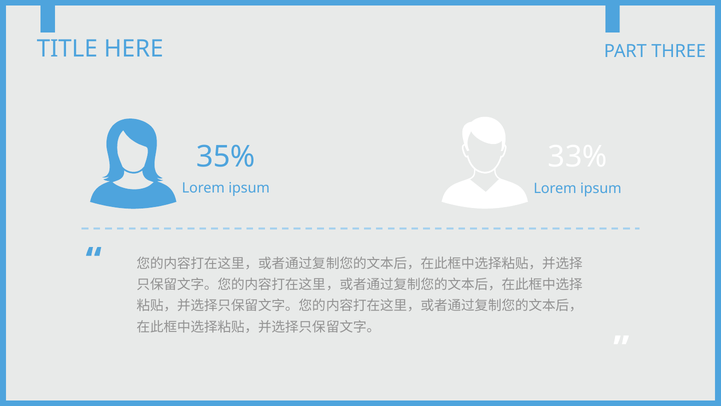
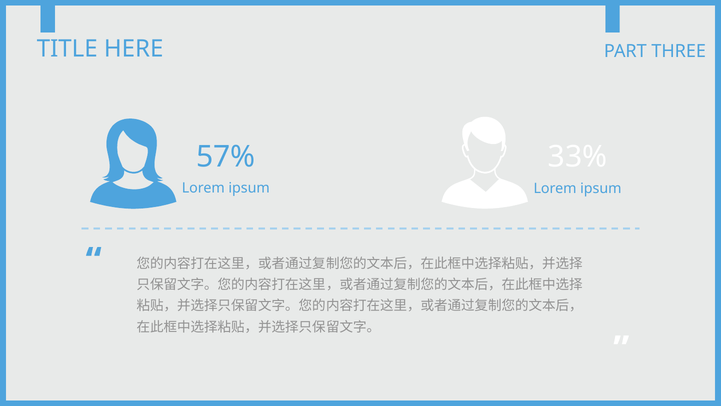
35%: 35% -> 57%
